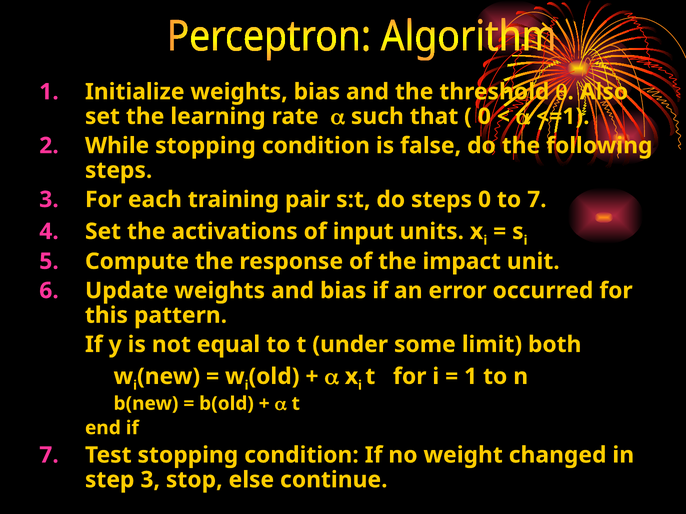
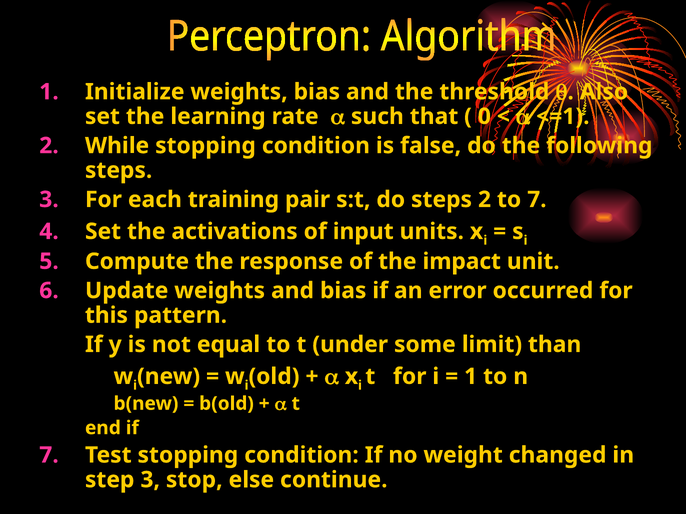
steps 0: 0 -> 2
both: both -> than
